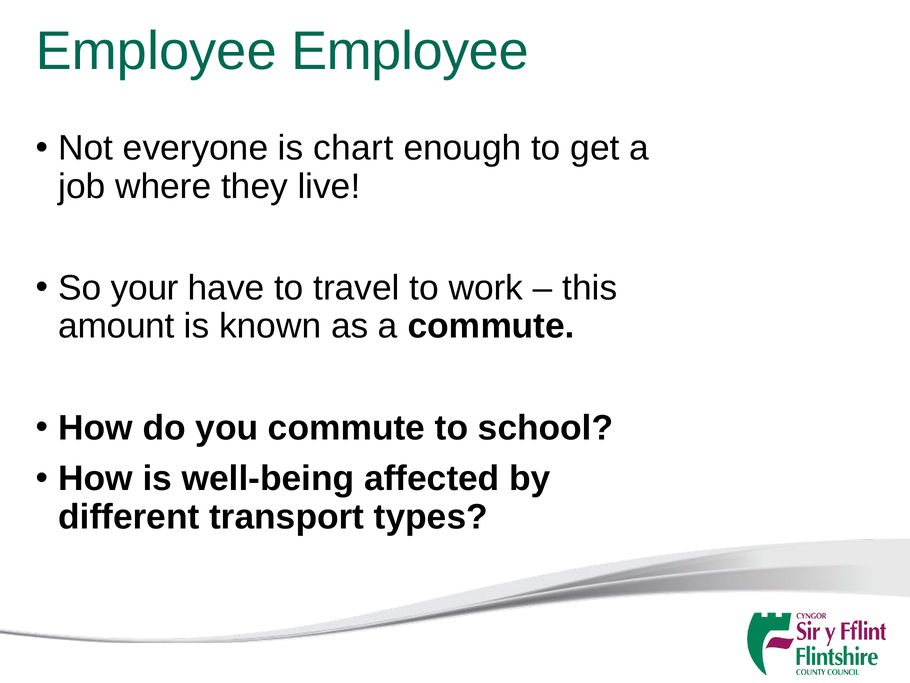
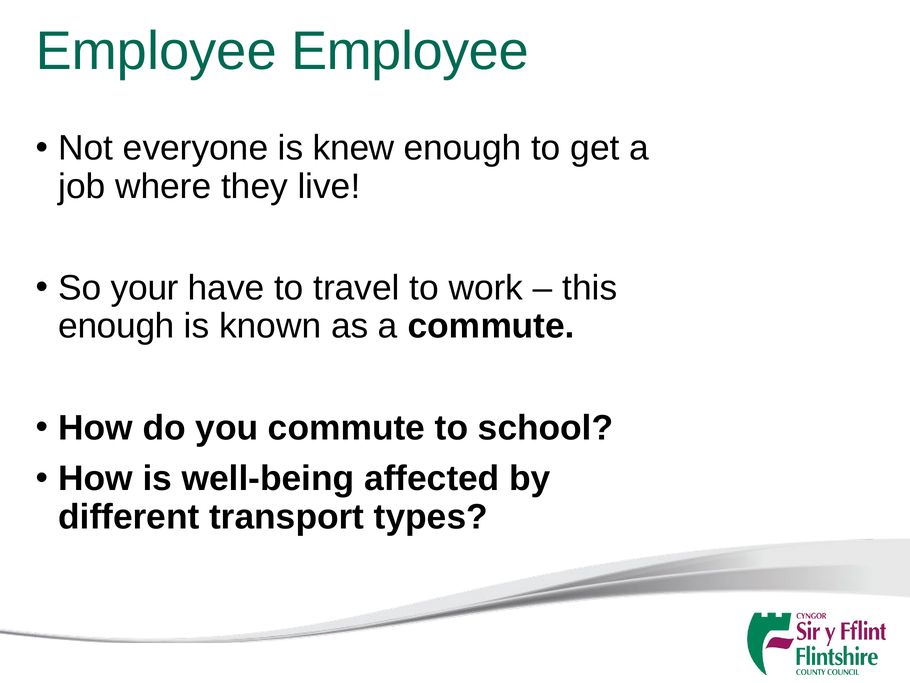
chart: chart -> knew
amount at (116, 326): amount -> enough
